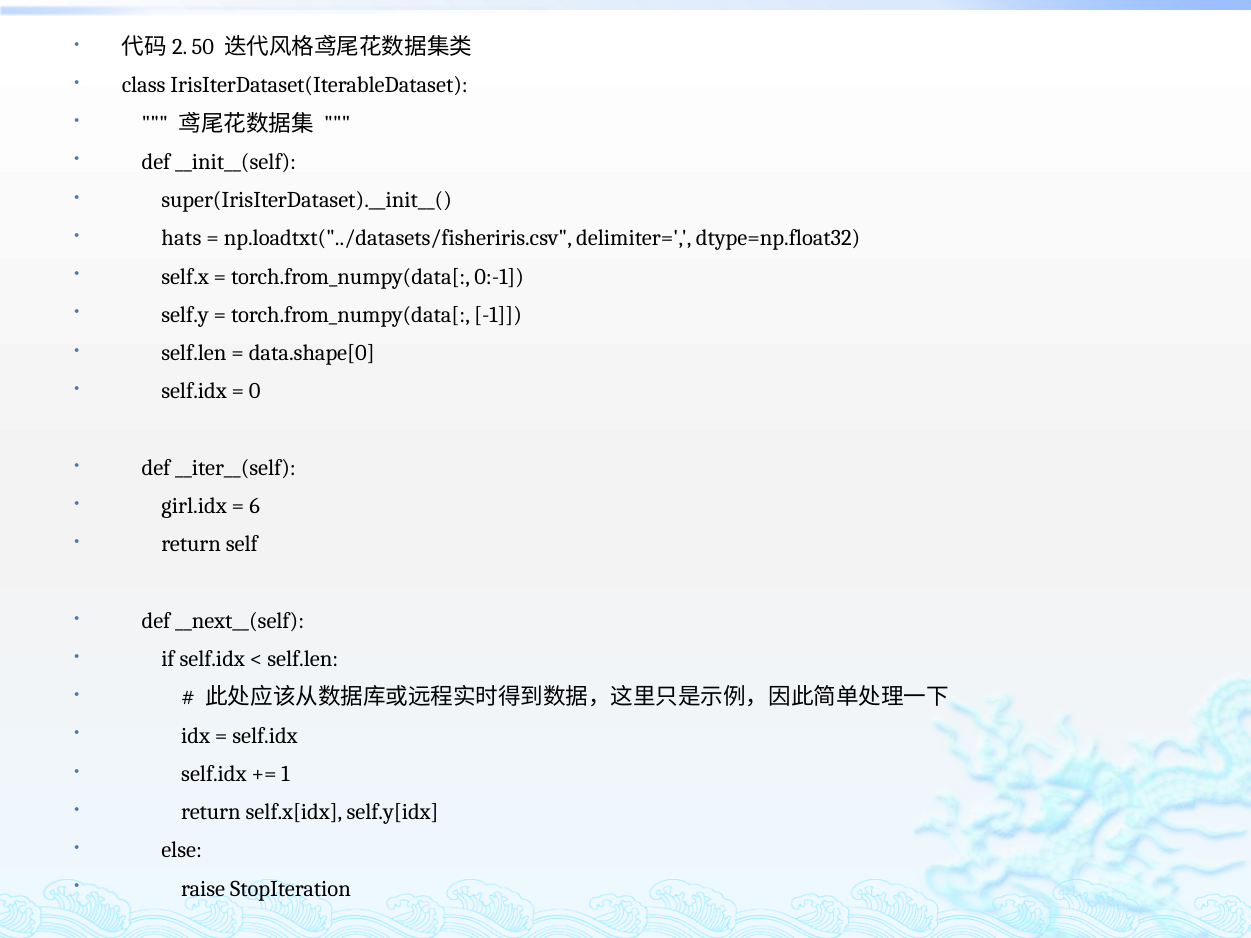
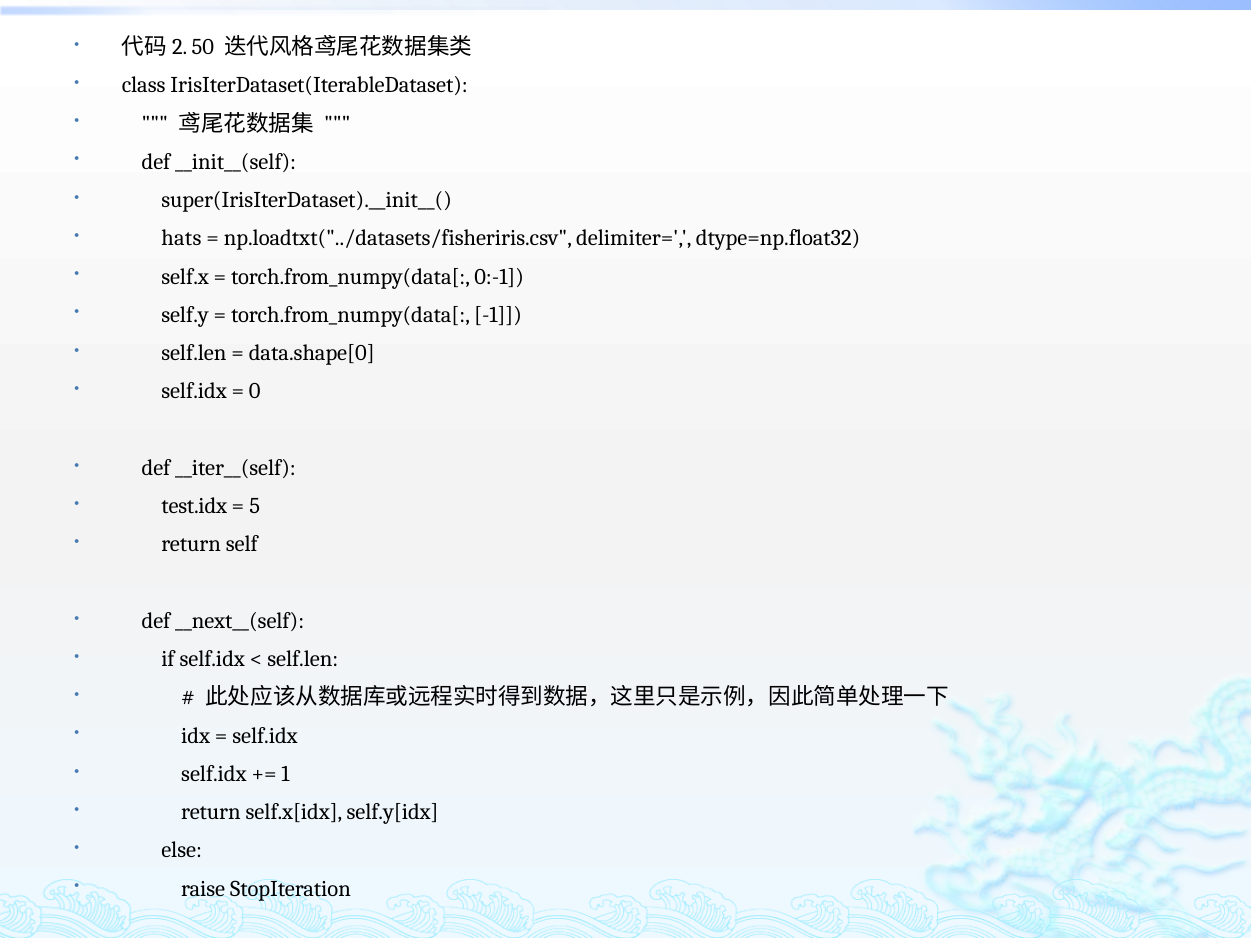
girl.idx: girl.idx -> test.idx
6: 6 -> 5
